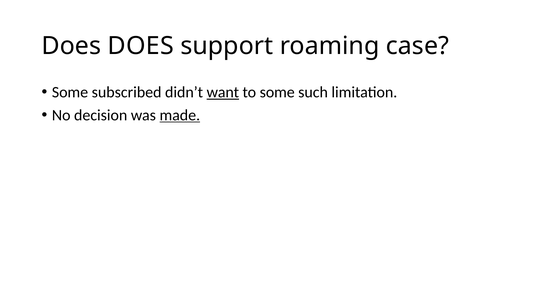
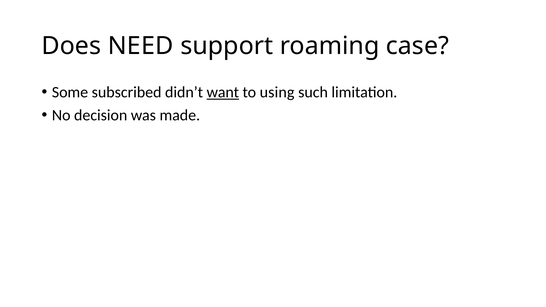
Does DOES: DOES -> NEED
to some: some -> using
made underline: present -> none
